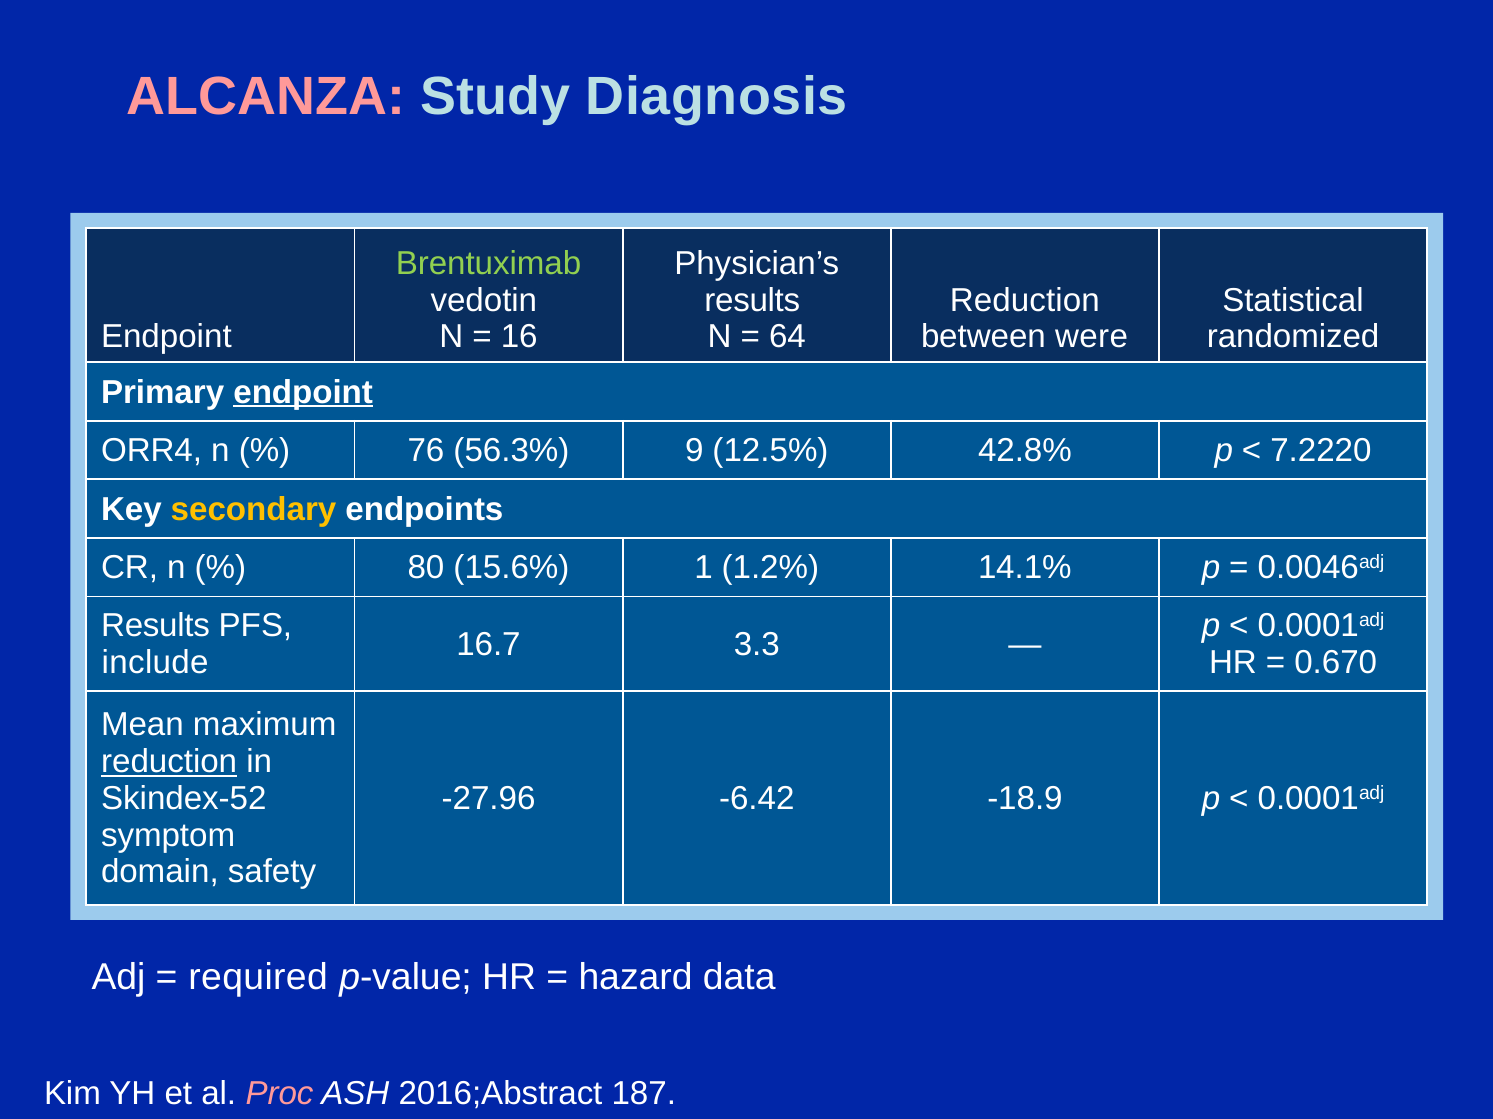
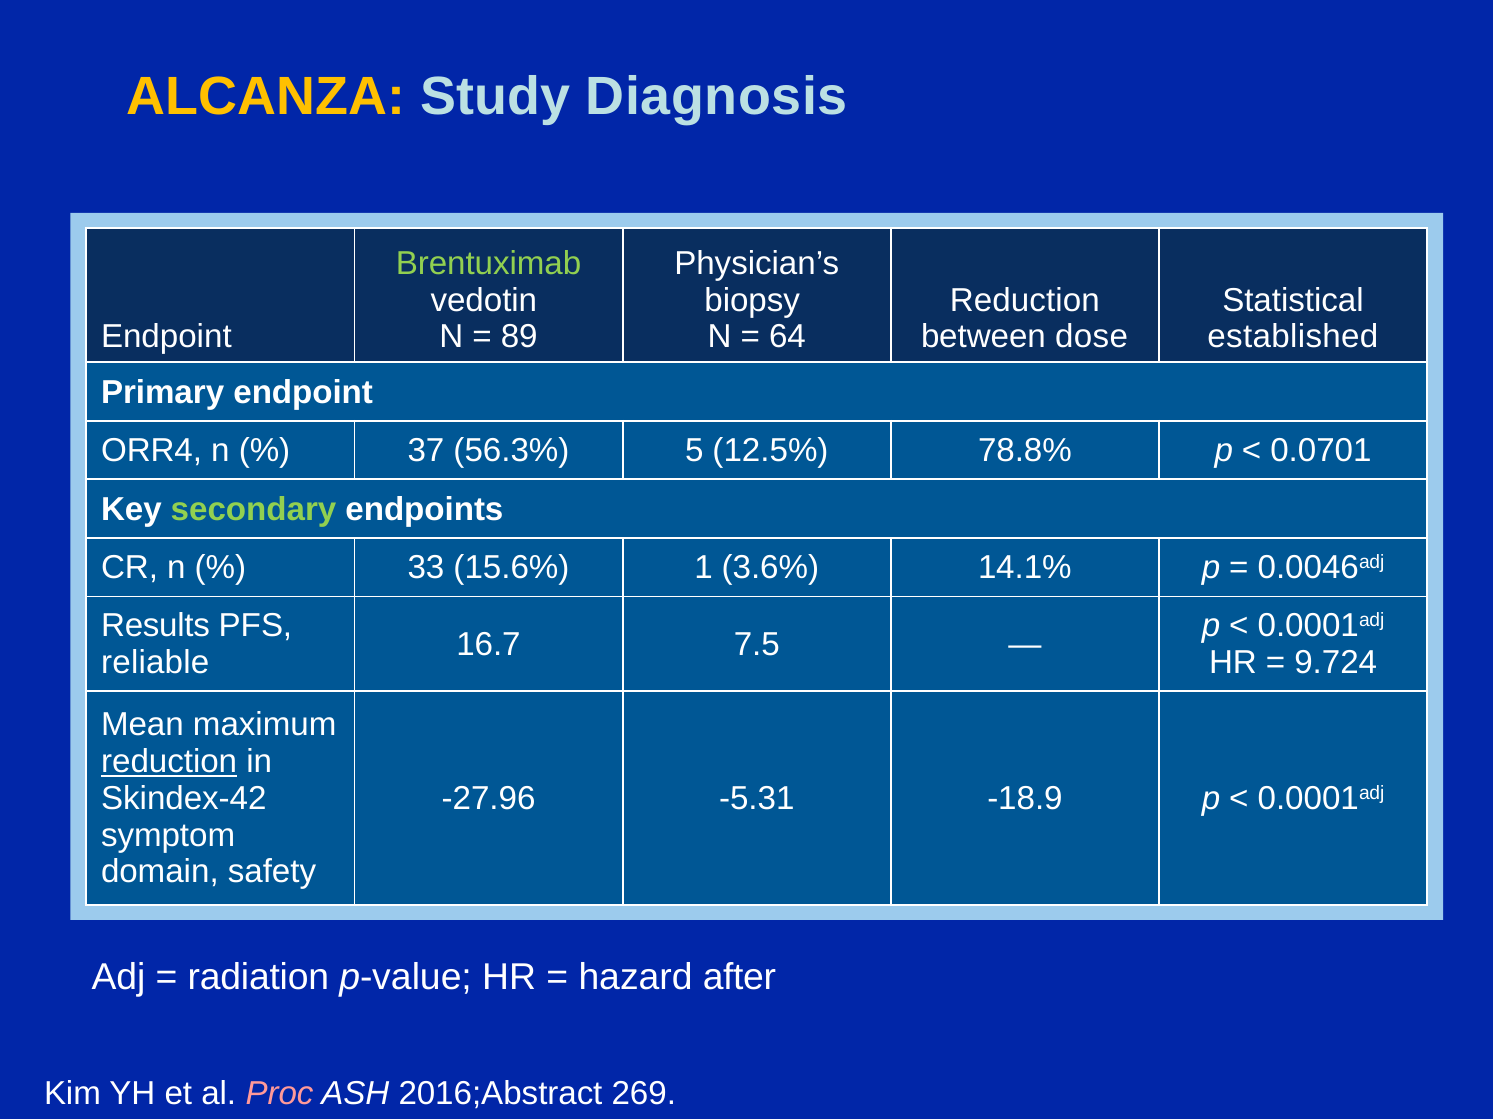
ALCANZA colour: pink -> yellow
results at (752, 300): results -> biopsy
16: 16 -> 89
were: were -> dose
randomized: randomized -> established
endpoint at (303, 392) underline: present -> none
76: 76 -> 37
9: 9 -> 5
42.8%: 42.8% -> 78.8%
7.2220: 7.2220 -> 0.0701
secondary colour: yellow -> light green
80: 80 -> 33
1.2%: 1.2% -> 3.6%
3.3: 3.3 -> 7.5
include: include -> reliable
0.670: 0.670 -> 9.724
Skindex-52: Skindex-52 -> Skindex-42
-6.42: -6.42 -> -5.31
required: required -> radiation
data: data -> after
187: 187 -> 269
